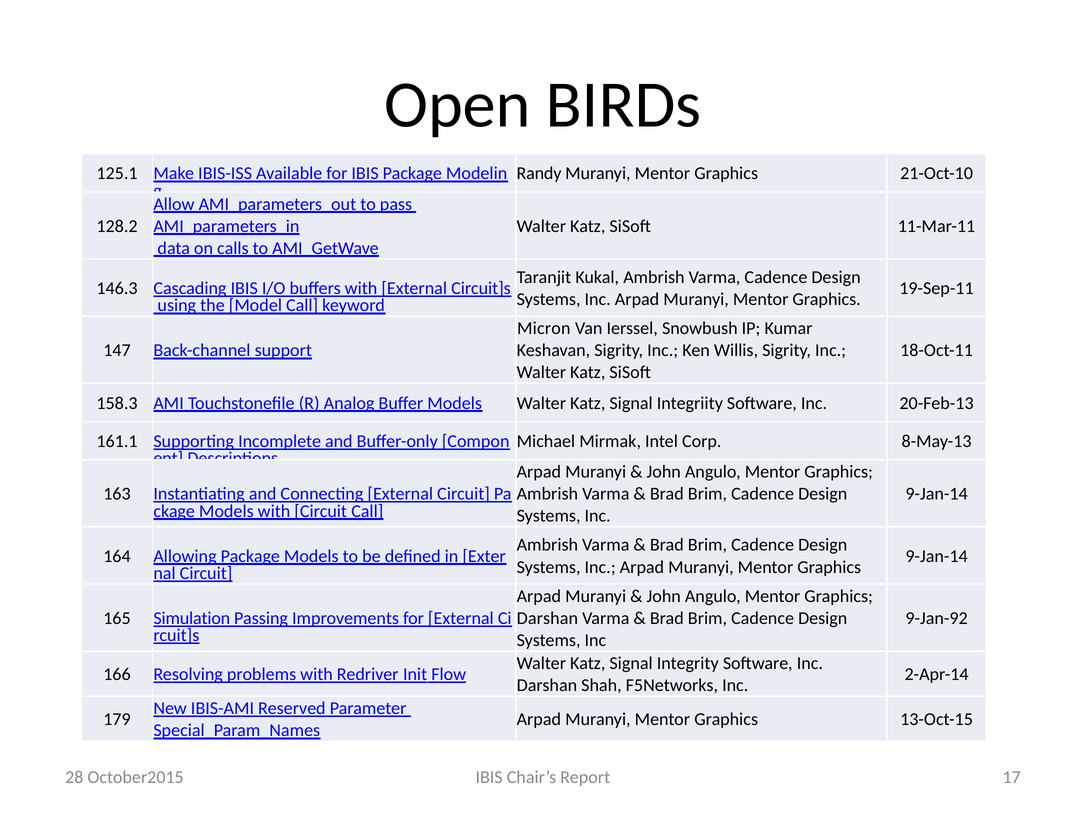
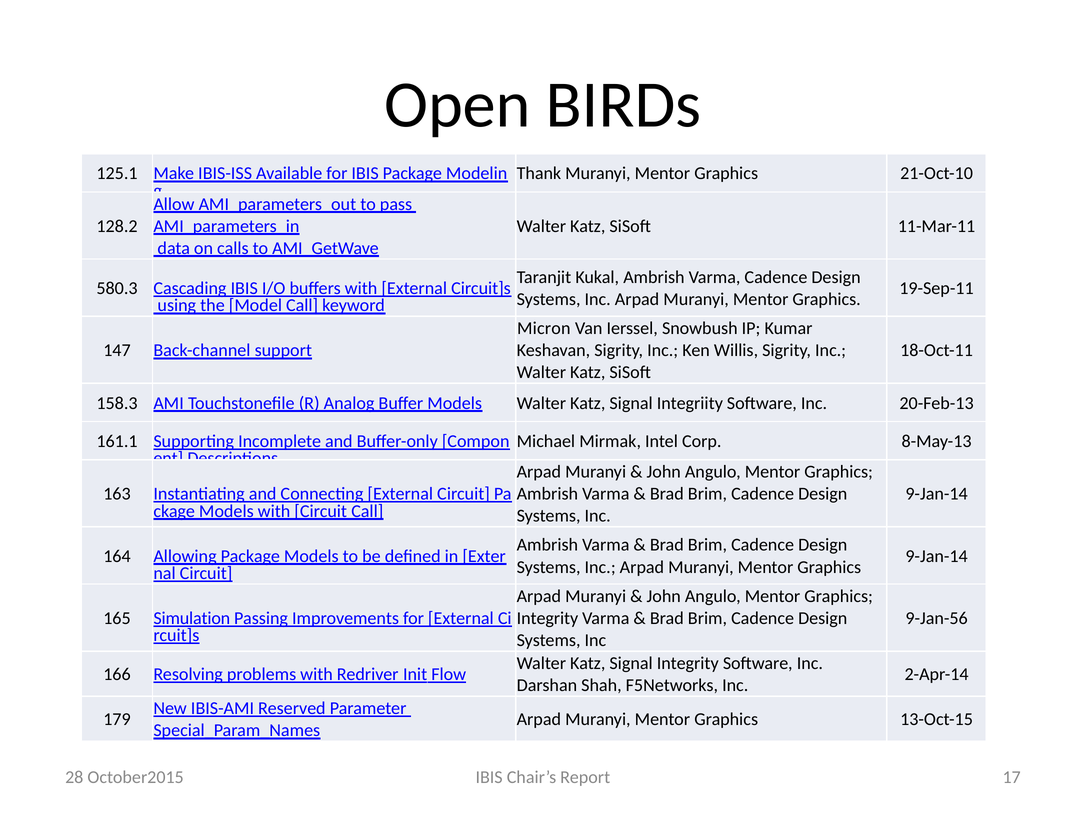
Randy: Randy -> Thank
146.3: 146.3 -> 580.3
Darshan at (547, 619): Darshan -> Integrity
9-Jan-92: 9-Jan-92 -> 9-Jan-56
